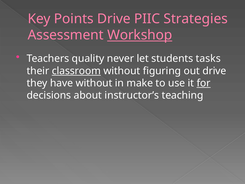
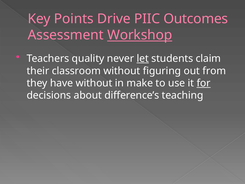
Strategies: Strategies -> Outcomes
let underline: none -> present
tasks: tasks -> claim
classroom underline: present -> none
out drive: drive -> from
instructor’s: instructor’s -> difference’s
